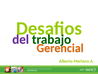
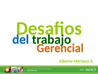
del colour: purple -> blue
